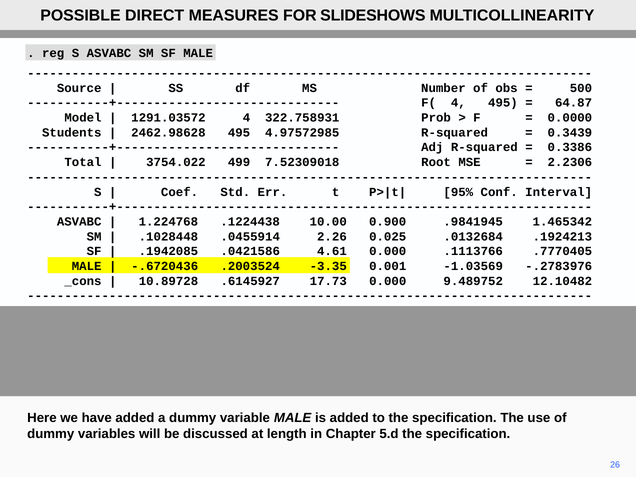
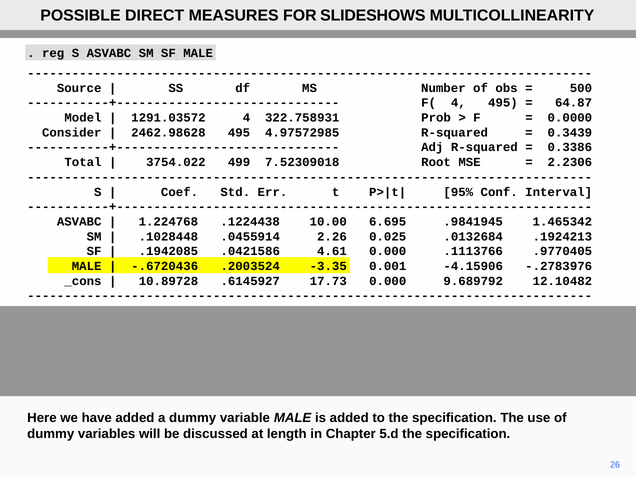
Students: Students -> Consider
0.900: 0.900 -> 6.695
.7770405: .7770405 -> .9770405
-1.03569: -1.03569 -> -4.15906
9.489752: 9.489752 -> 9.689792
